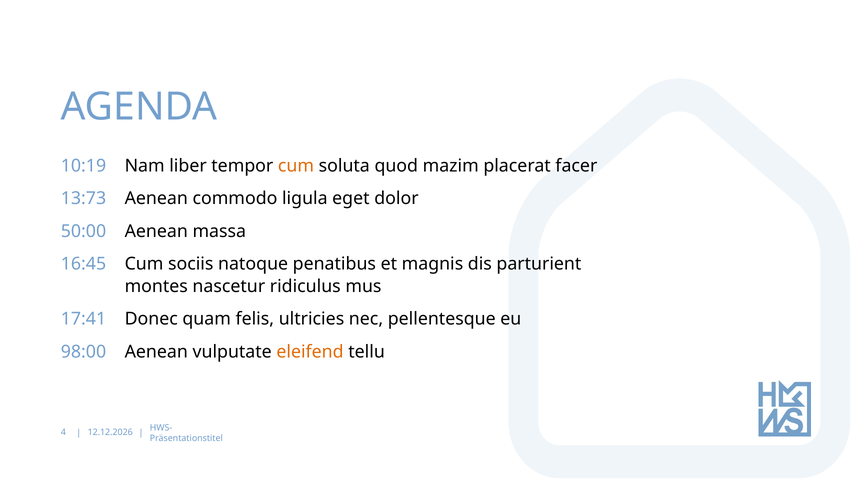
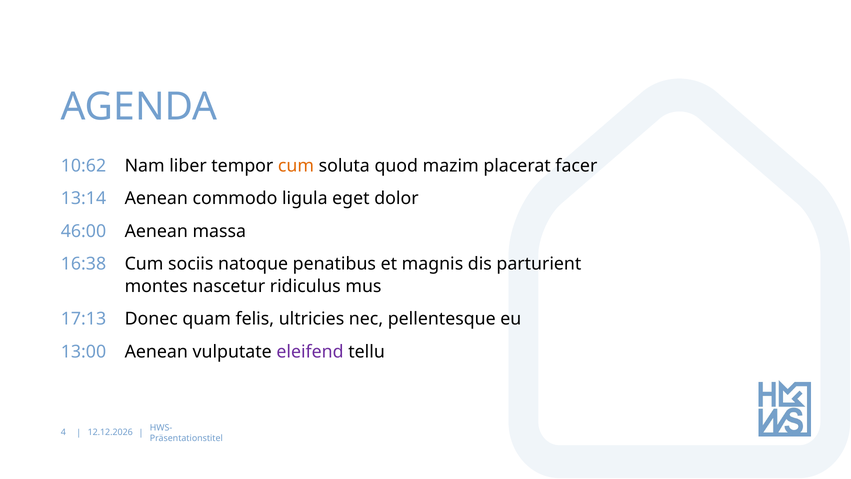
10:19: 10:19 -> 10:62
13:73: 13:73 -> 13:14
50:00: 50:00 -> 46:00
16:45: 16:45 -> 16:38
17:41: 17:41 -> 17:13
98:00: 98:00 -> 13:00
eleifend colour: orange -> purple
